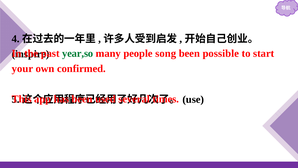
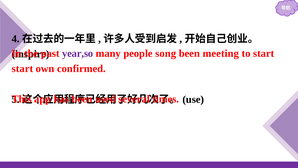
year,so colour: green -> purple
possible: possible -> meeting
your at (22, 68): your -> start
